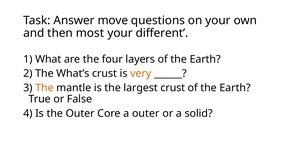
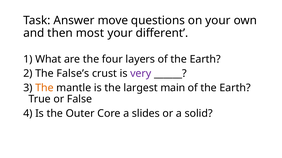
What’s: What’s -> False’s
very colour: orange -> purple
largest crust: crust -> main
a outer: outer -> slides
